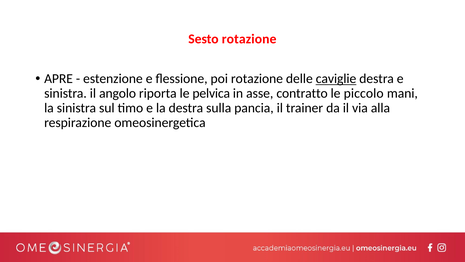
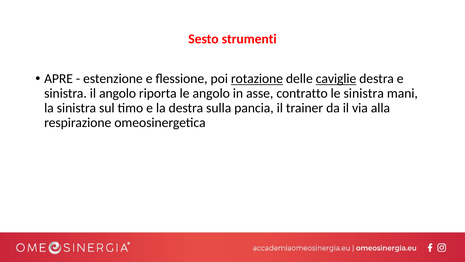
Sesto rotazione: rotazione -> strumenti
rotazione at (257, 79) underline: none -> present
le pelvica: pelvica -> angolo
le piccolo: piccolo -> sinistra
